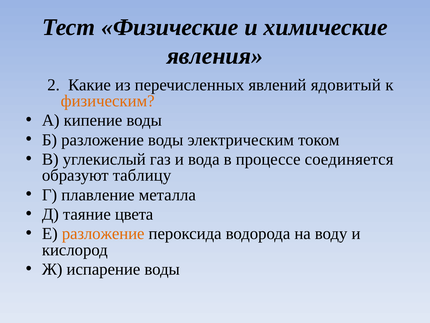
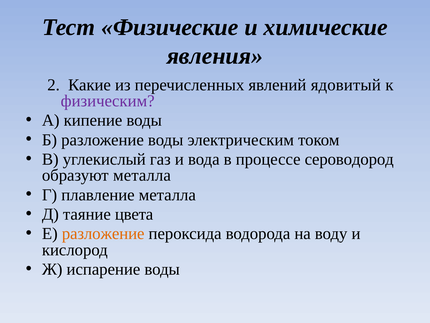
физическим colour: orange -> purple
соединяется: соединяется -> сероводород
образуют таблицу: таблицу -> металла
